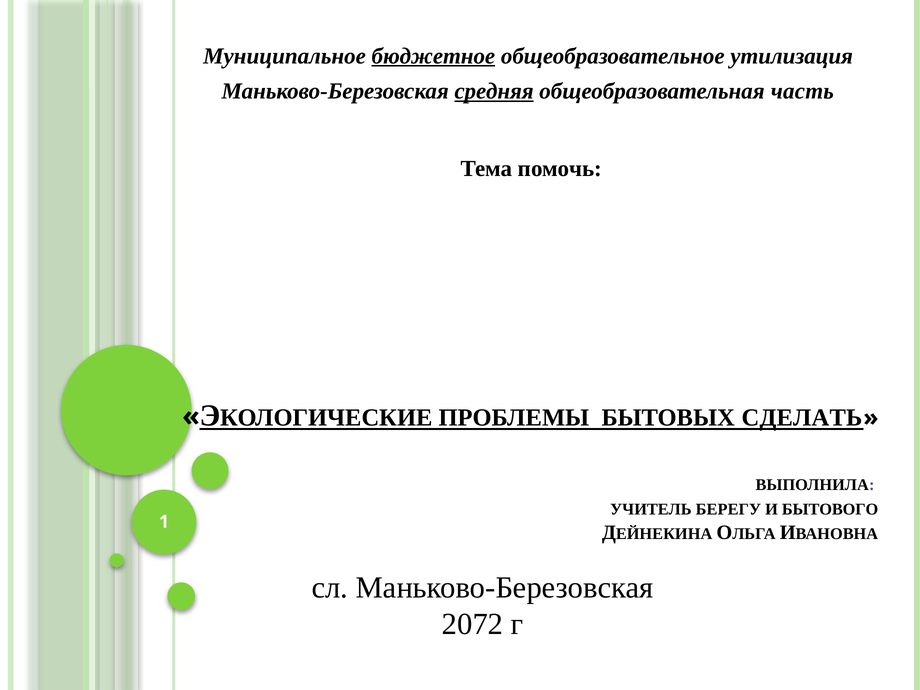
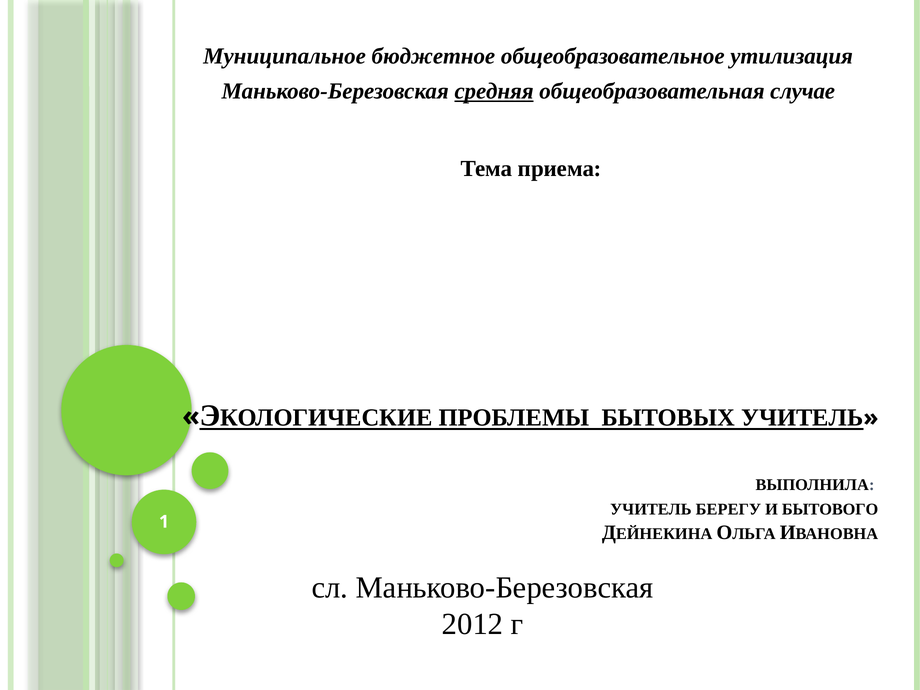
бюджетное underline: present -> none
часть: часть -> случае
помочь: помочь -> приема
БЫТОВЫХ СДЕЛАТЬ: СДЕЛАТЬ -> УЧИТЕЛЬ
2072: 2072 -> 2012
